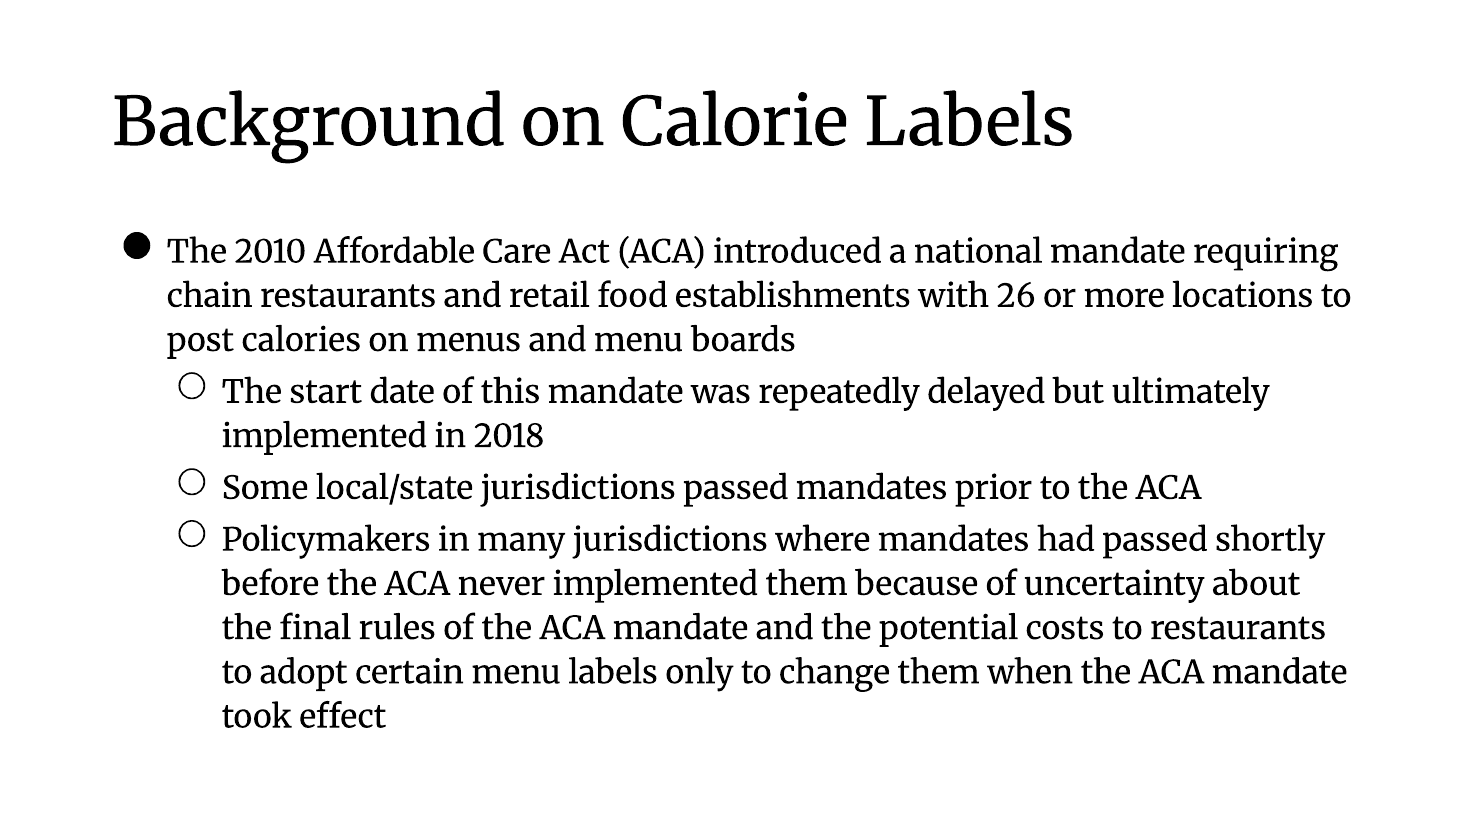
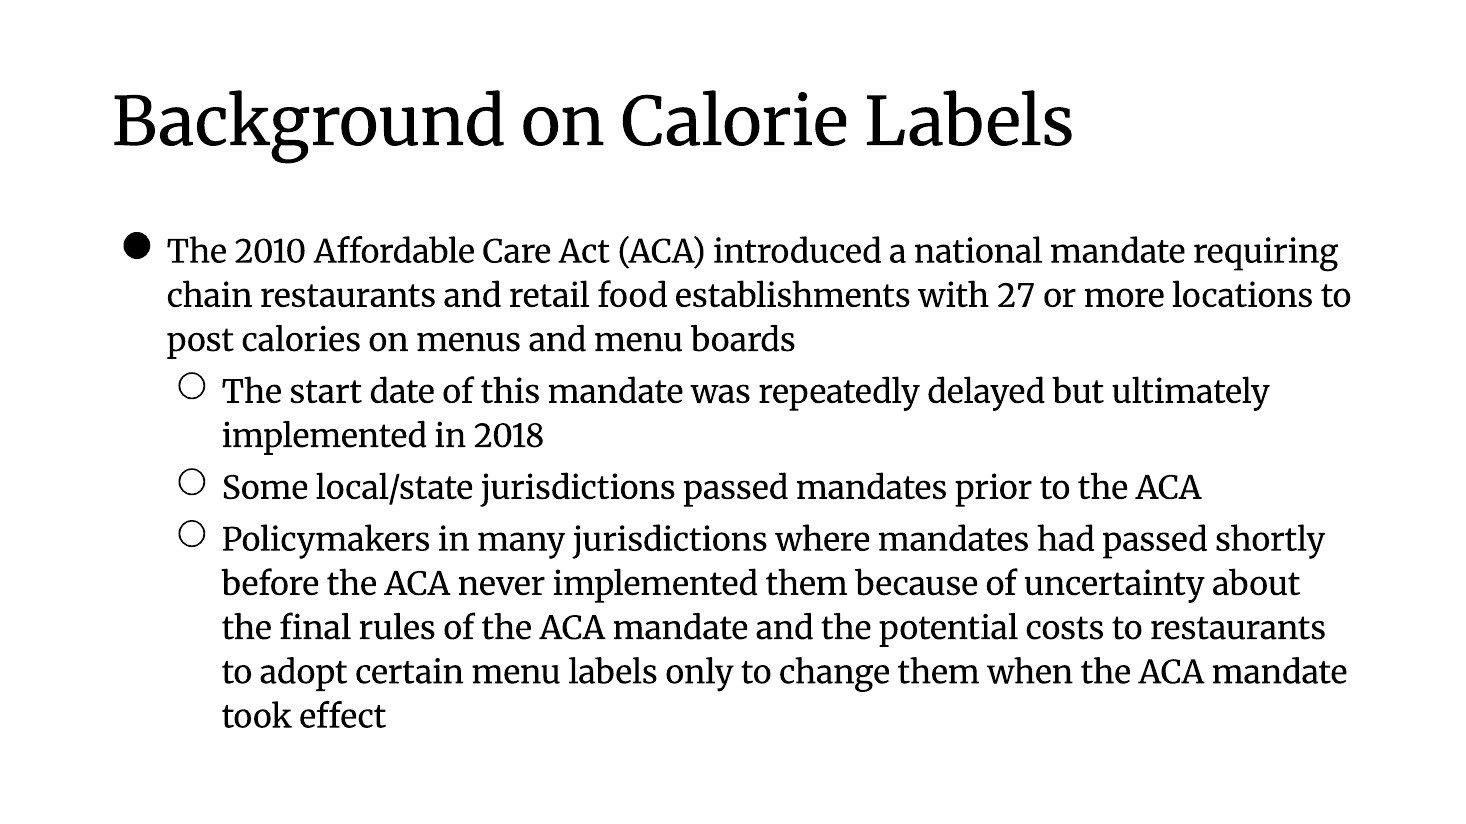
26: 26 -> 27
